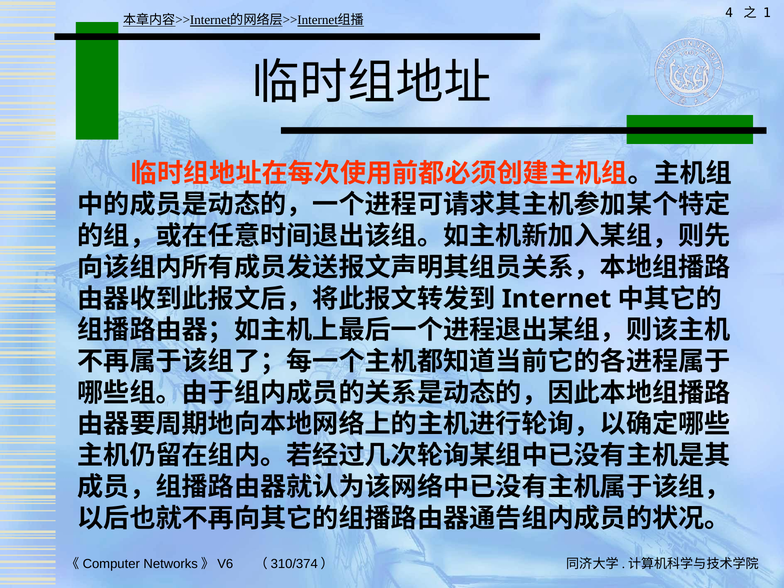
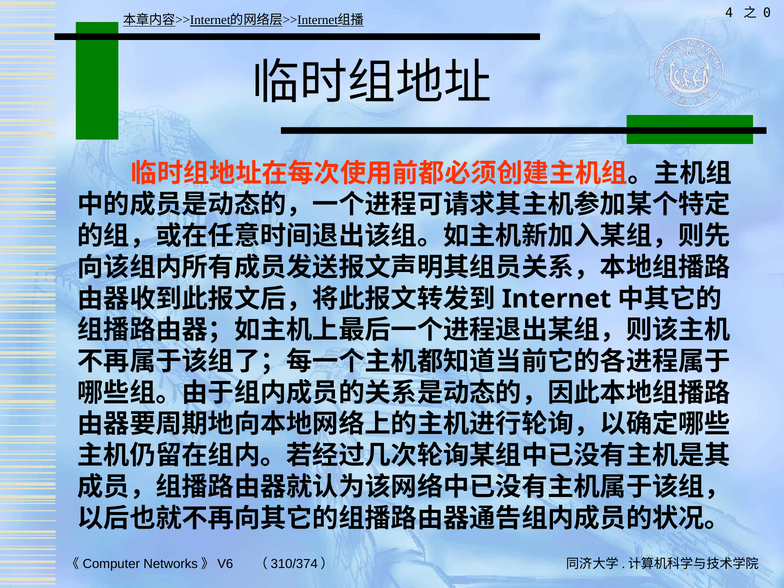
1: 1 -> 0
